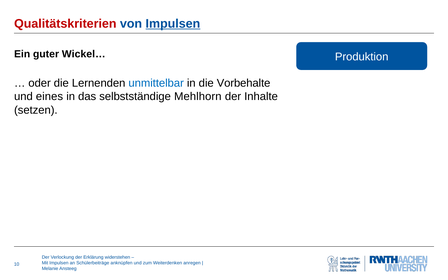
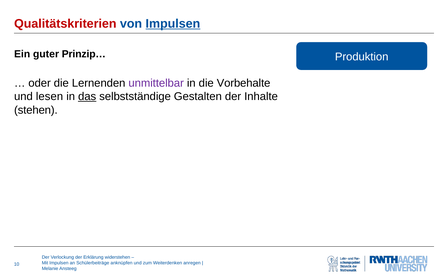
Wickel…: Wickel… -> Prinzip…
unmittelbar colour: blue -> purple
eines: eines -> lesen
das underline: none -> present
Mehlhorn: Mehlhorn -> Gestalten
setzen: setzen -> stehen
